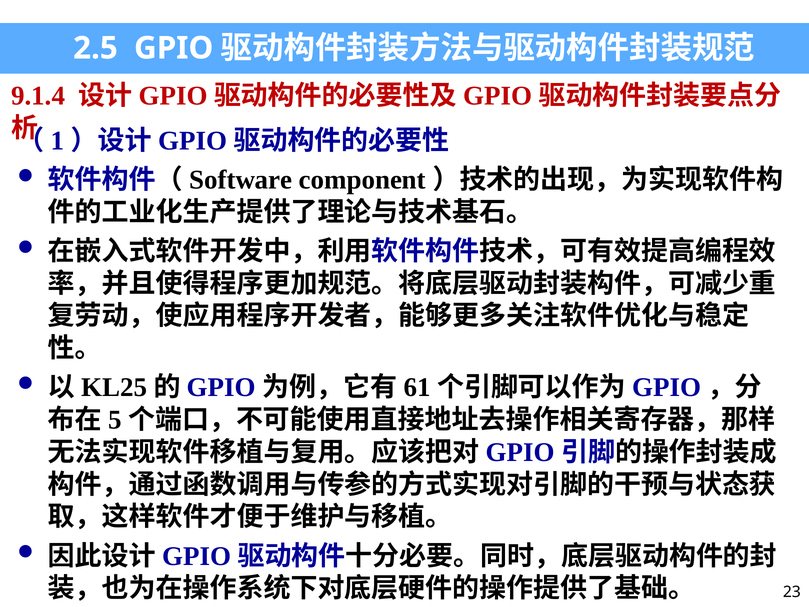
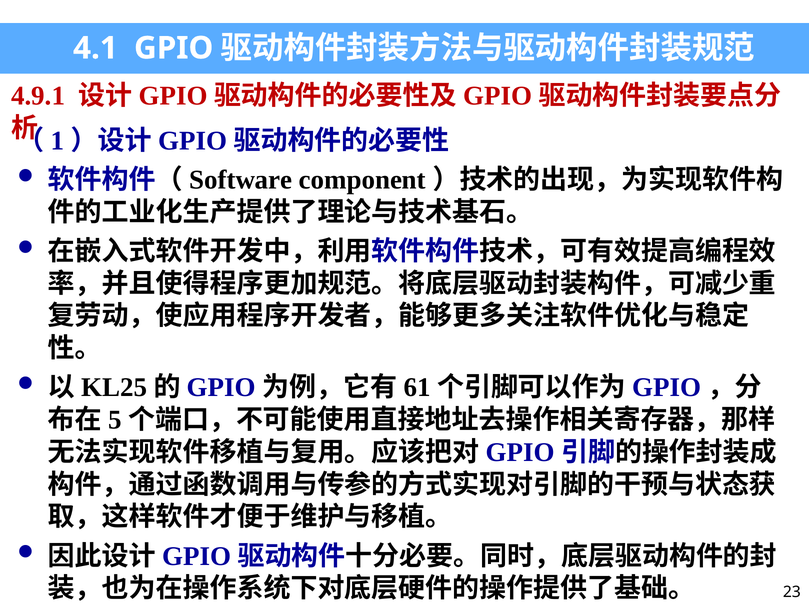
2.5: 2.5 -> 4.1
9.1.4: 9.1.4 -> 4.9.1
